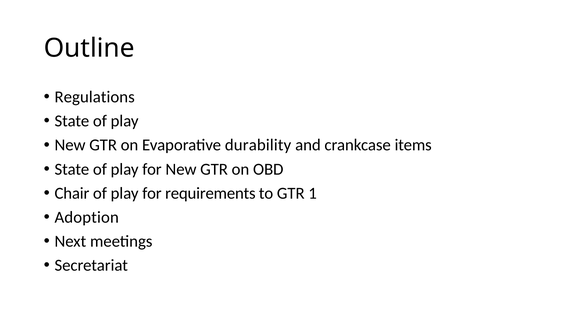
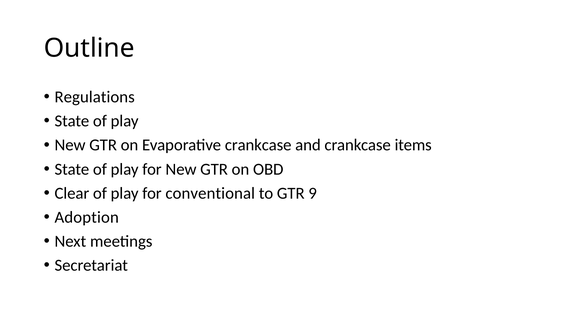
Evaporative durability: durability -> crankcase
Chair: Chair -> Clear
requirements: requirements -> conventional
1: 1 -> 9
